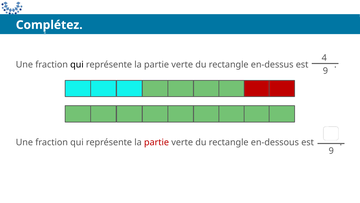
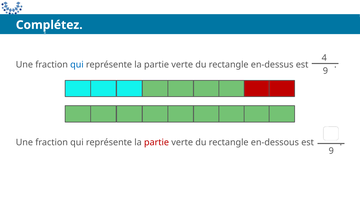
qui at (77, 65) colour: black -> blue
